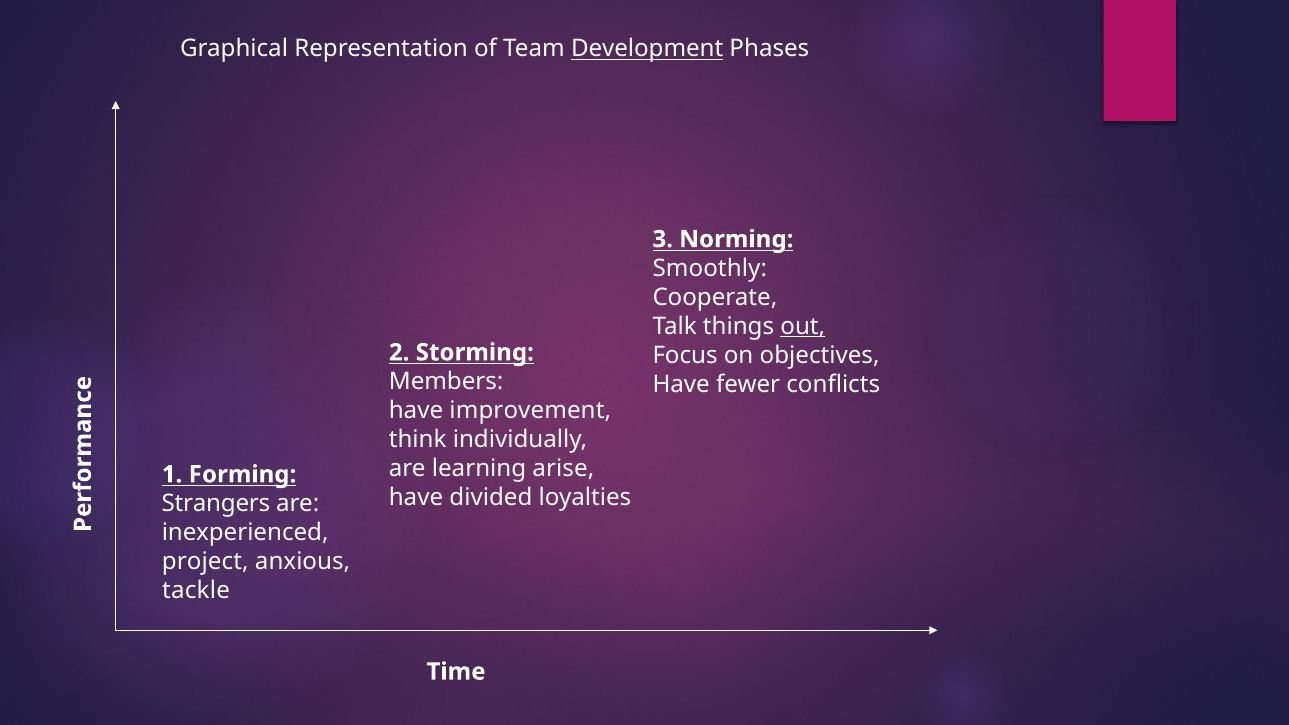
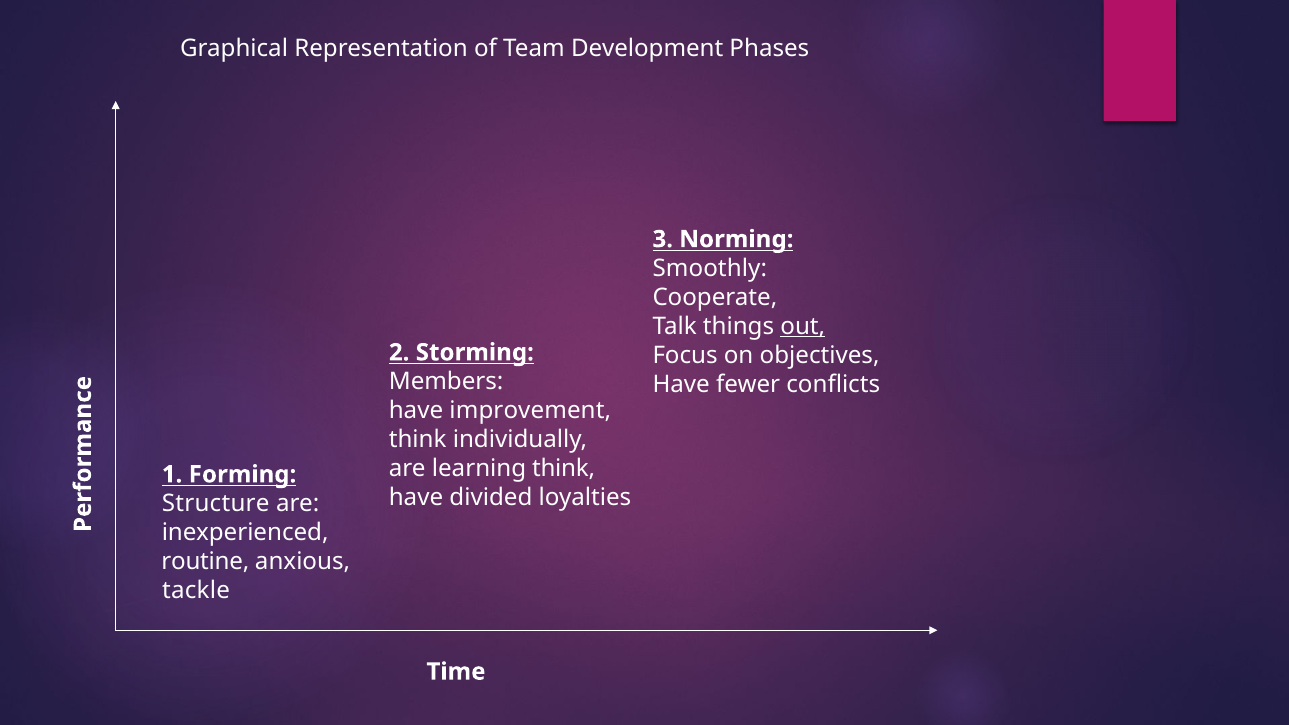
Development underline: present -> none
learning arise: arise -> think
Strangers: Strangers -> Structure
project: project -> routine
